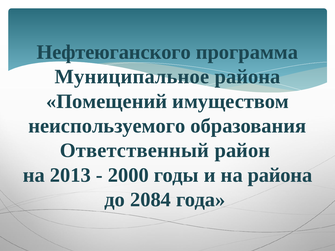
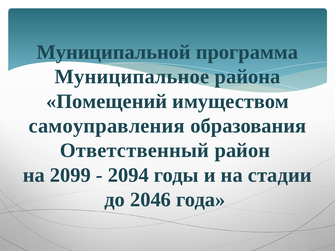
Нефтеюганского: Нефтеюганского -> Муниципальной
неиспользуемого: неиспользуемого -> самоуправления
2013: 2013 -> 2099
2000: 2000 -> 2094
на района: района -> стадии
2084: 2084 -> 2046
